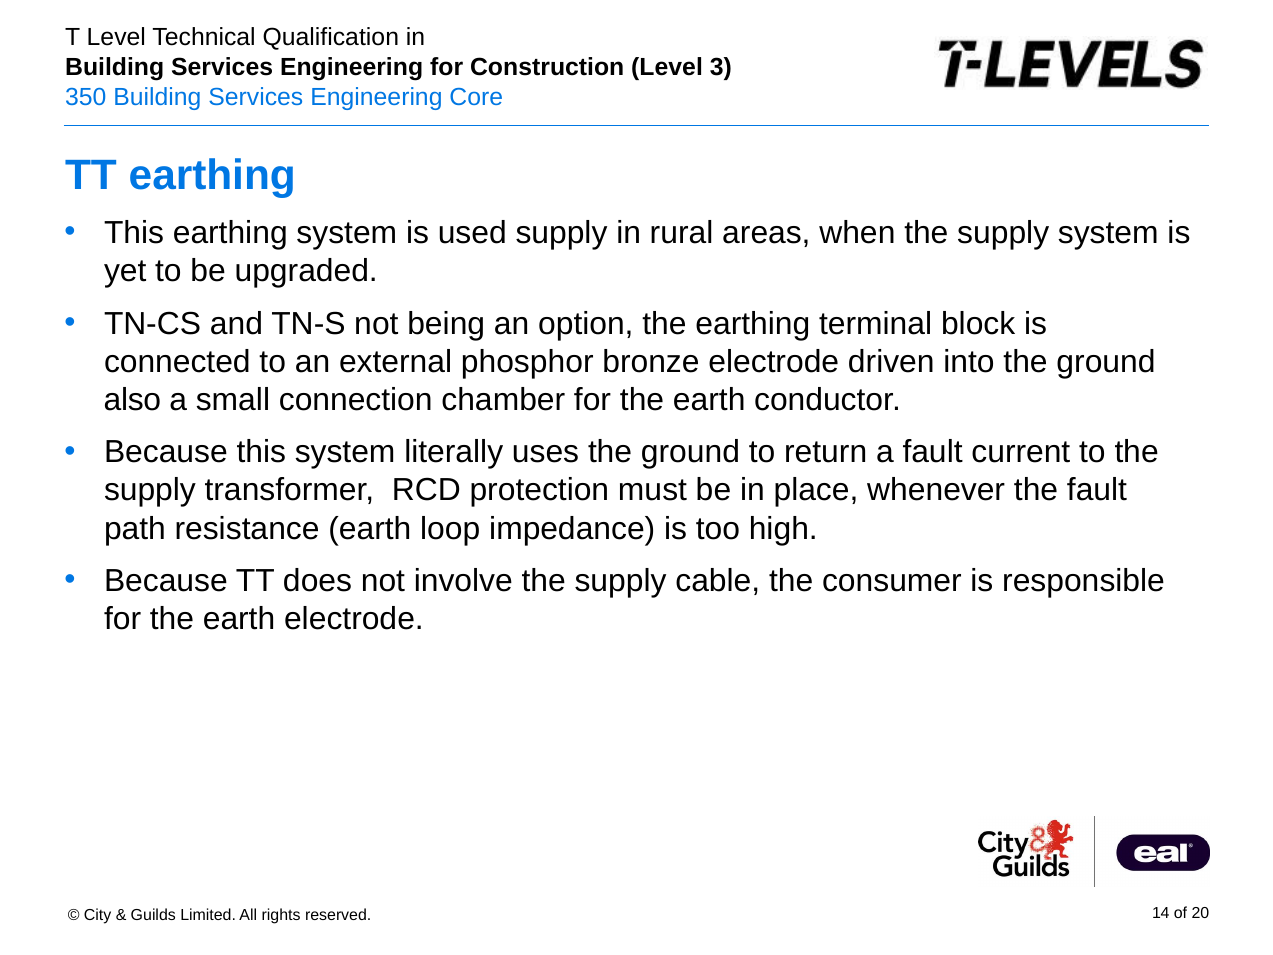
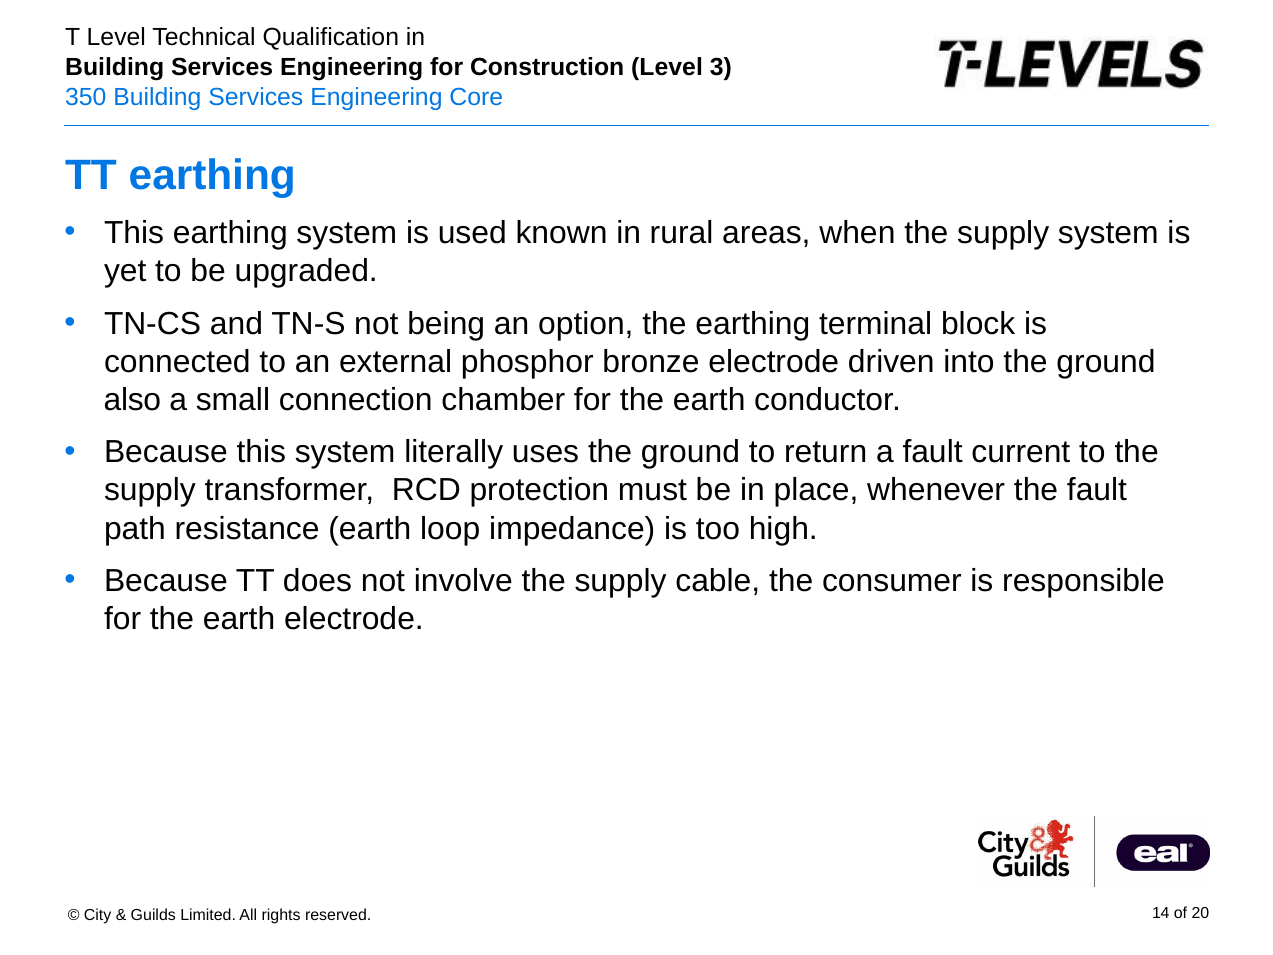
used supply: supply -> known
